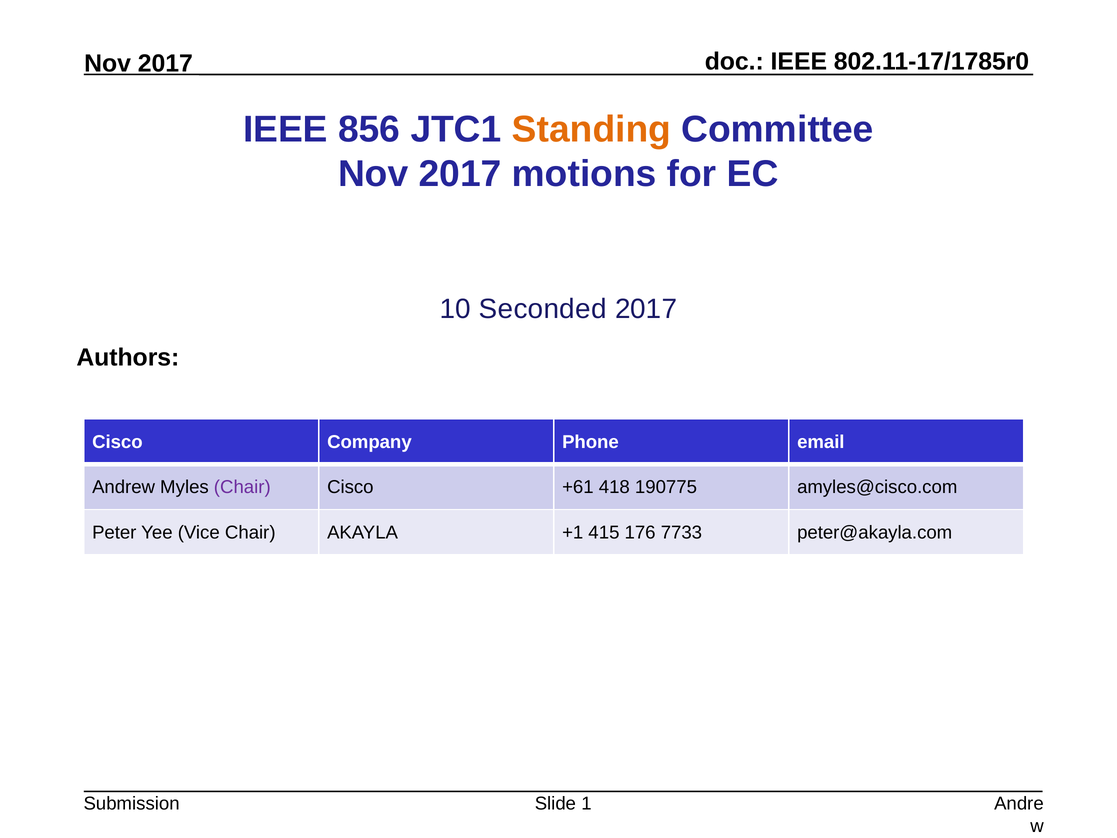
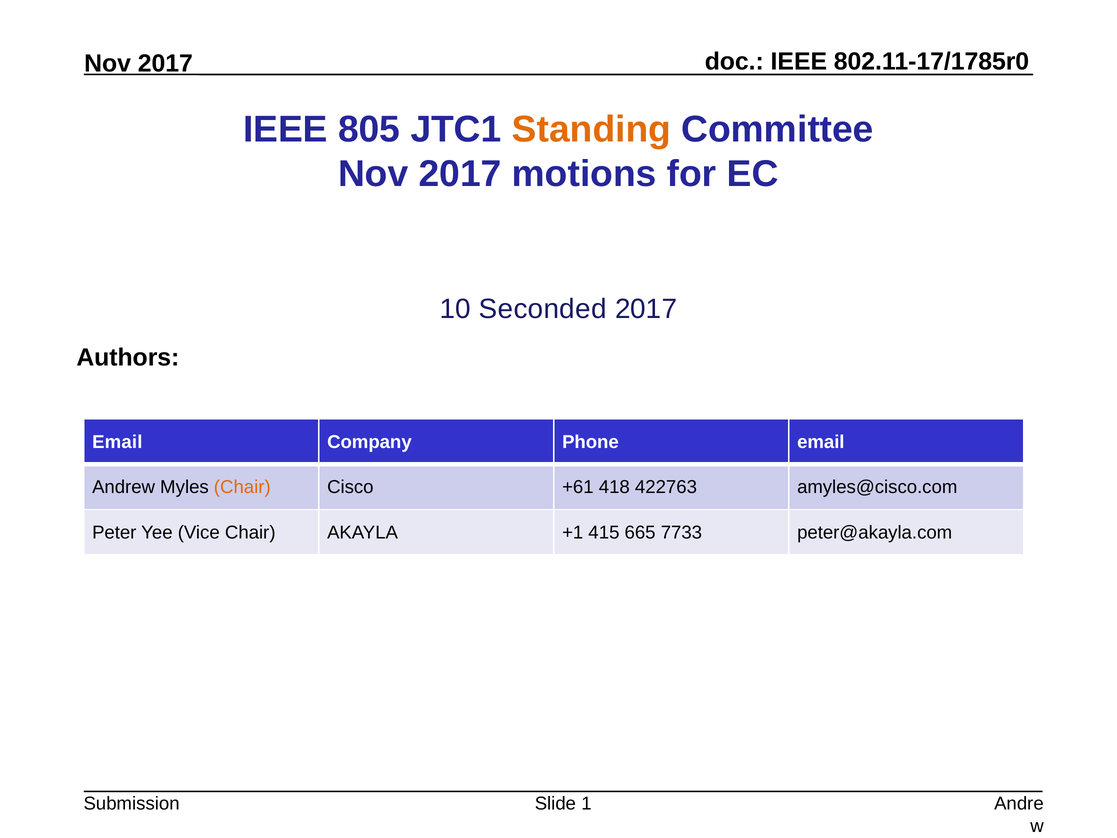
856: 856 -> 805
Cisco at (117, 442): Cisco -> Email
Chair at (242, 487) colour: purple -> orange
190775: 190775 -> 422763
176: 176 -> 665
